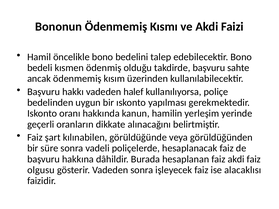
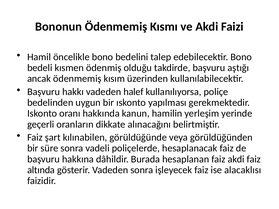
sahte: sahte -> aştığı
olgusu: olgusu -> altında
